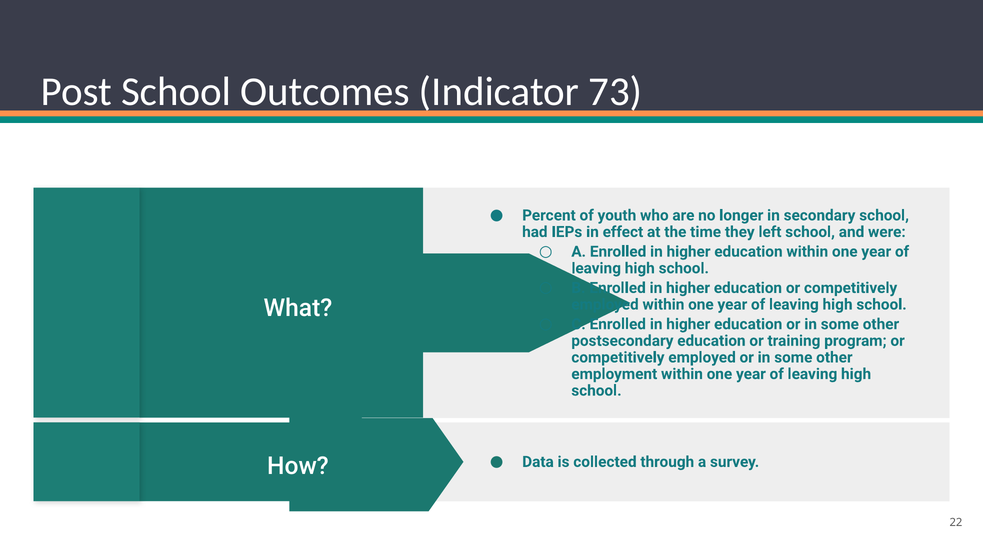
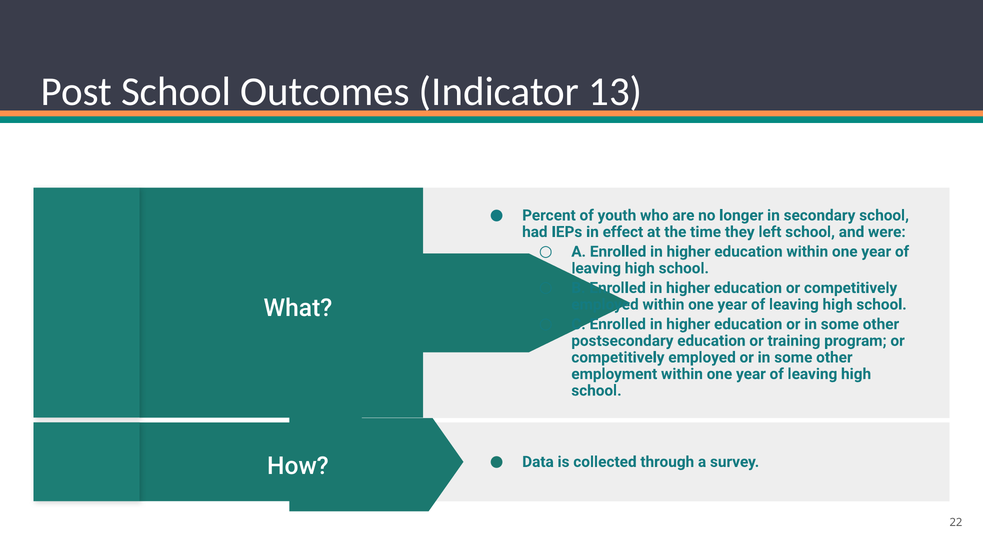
73: 73 -> 13
